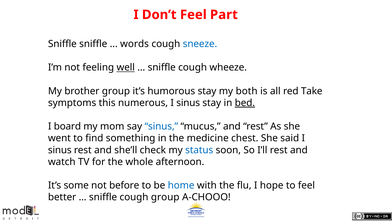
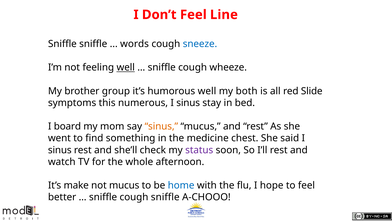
Part: Part -> Line
humorous stay: stay -> well
Take: Take -> Slide
bed underline: present -> none
sinus at (161, 126) colour: blue -> orange
status colour: blue -> purple
some: some -> make
not before: before -> mucus
cough group: group -> sniffle
